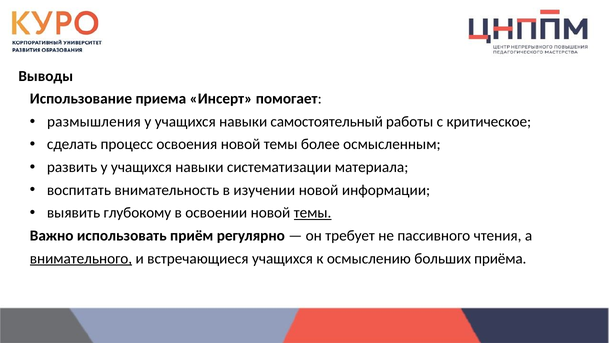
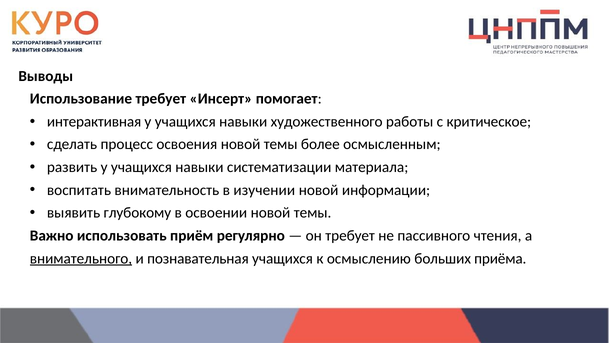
Использование приема: приема -> требует
размышления: размышления -> интерактивная
самостоятельный: самостоятельный -> художественного
темы at (313, 213) underline: present -> none
встречающиеся: встречающиеся -> познавательная
